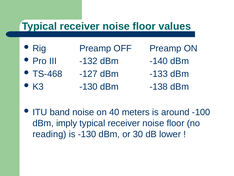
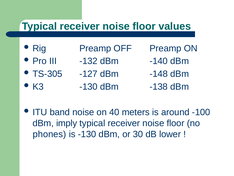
TS-468: TS-468 -> TS-305
-133: -133 -> -148
reading: reading -> phones
